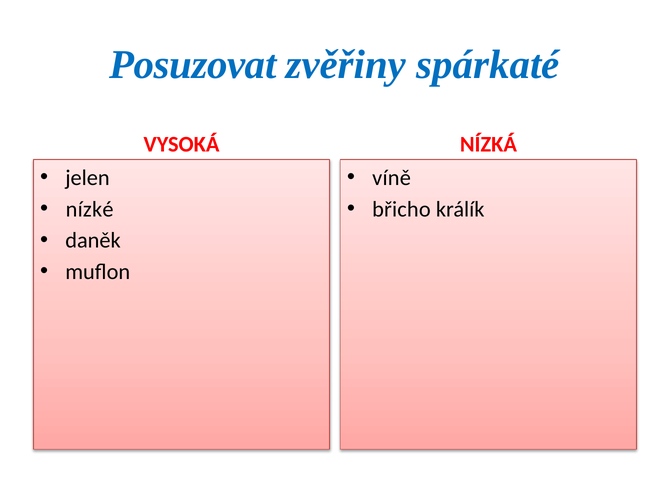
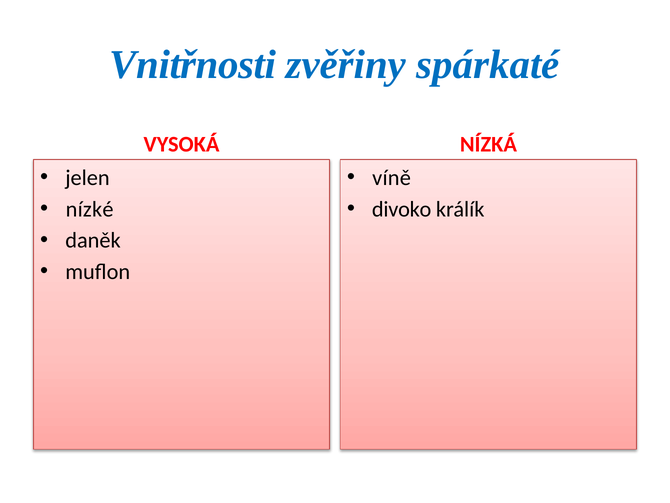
Posuzovat: Posuzovat -> Vnitřnosti
břicho: břicho -> divoko
